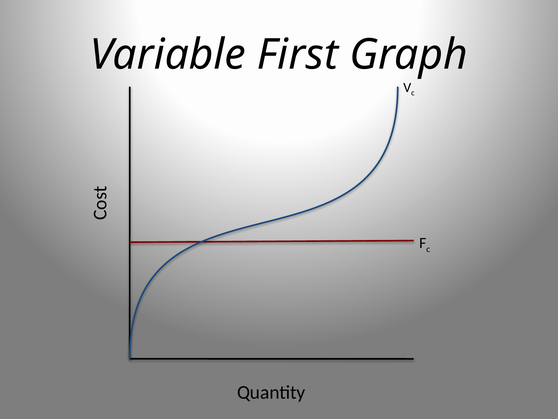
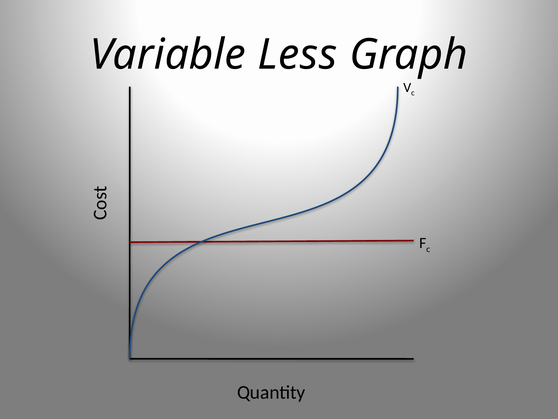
First: First -> Less
